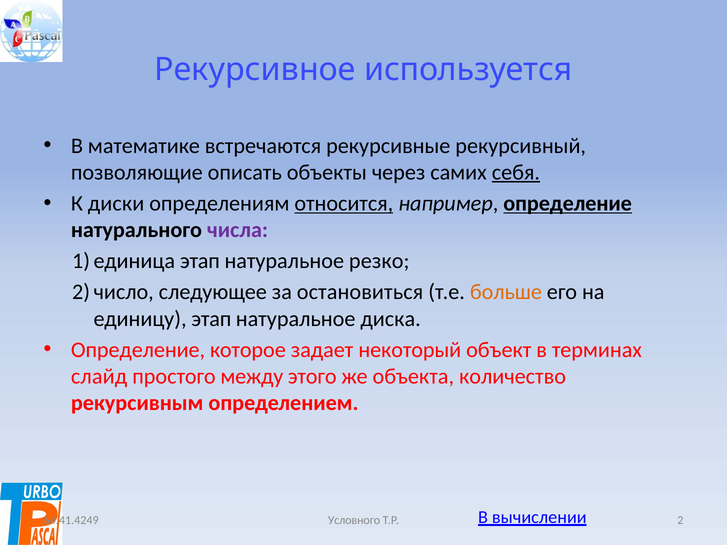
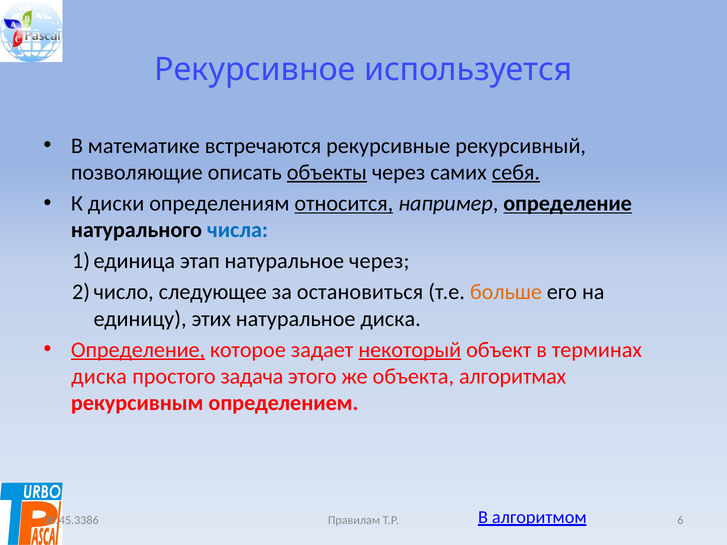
объекты underline: none -> present
числа colour: purple -> blue
натуральное резко: резко -> через
единицу этап: этап -> этих
Определение at (138, 350) underline: none -> present
некоторый underline: none -> present
слайд at (99, 377): слайд -> диска
между: между -> задача
количество: количество -> алгоритмах
Условного: Условного -> Правилам
2: 2 -> 6
64.41.4249: 64.41.4249 -> 30.45.3386
вычислении: вычислении -> алгоритмом
